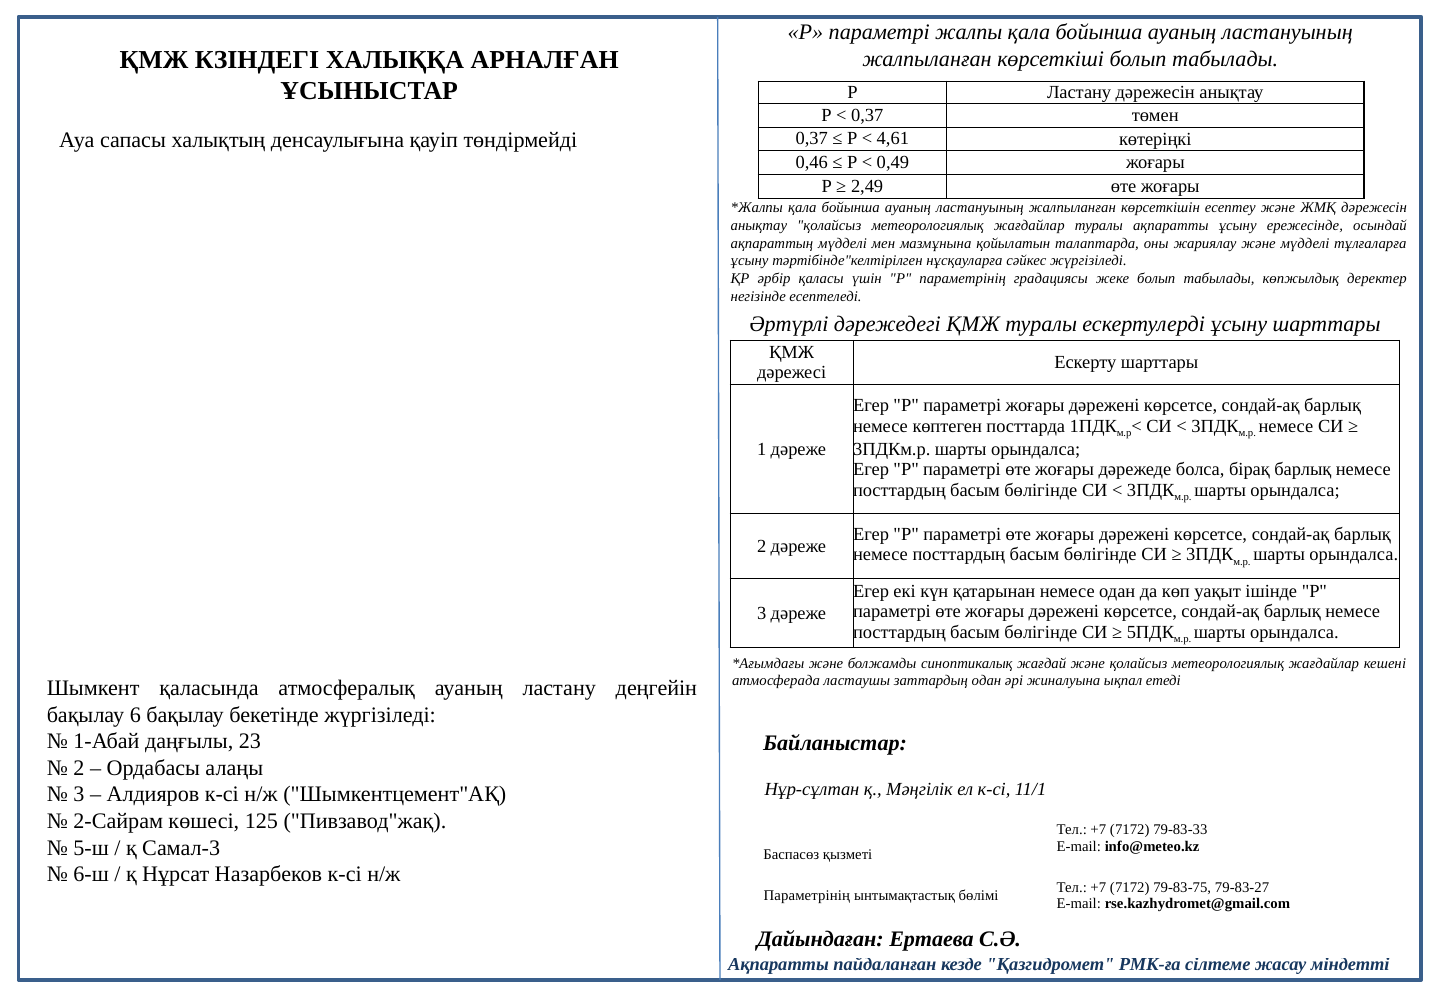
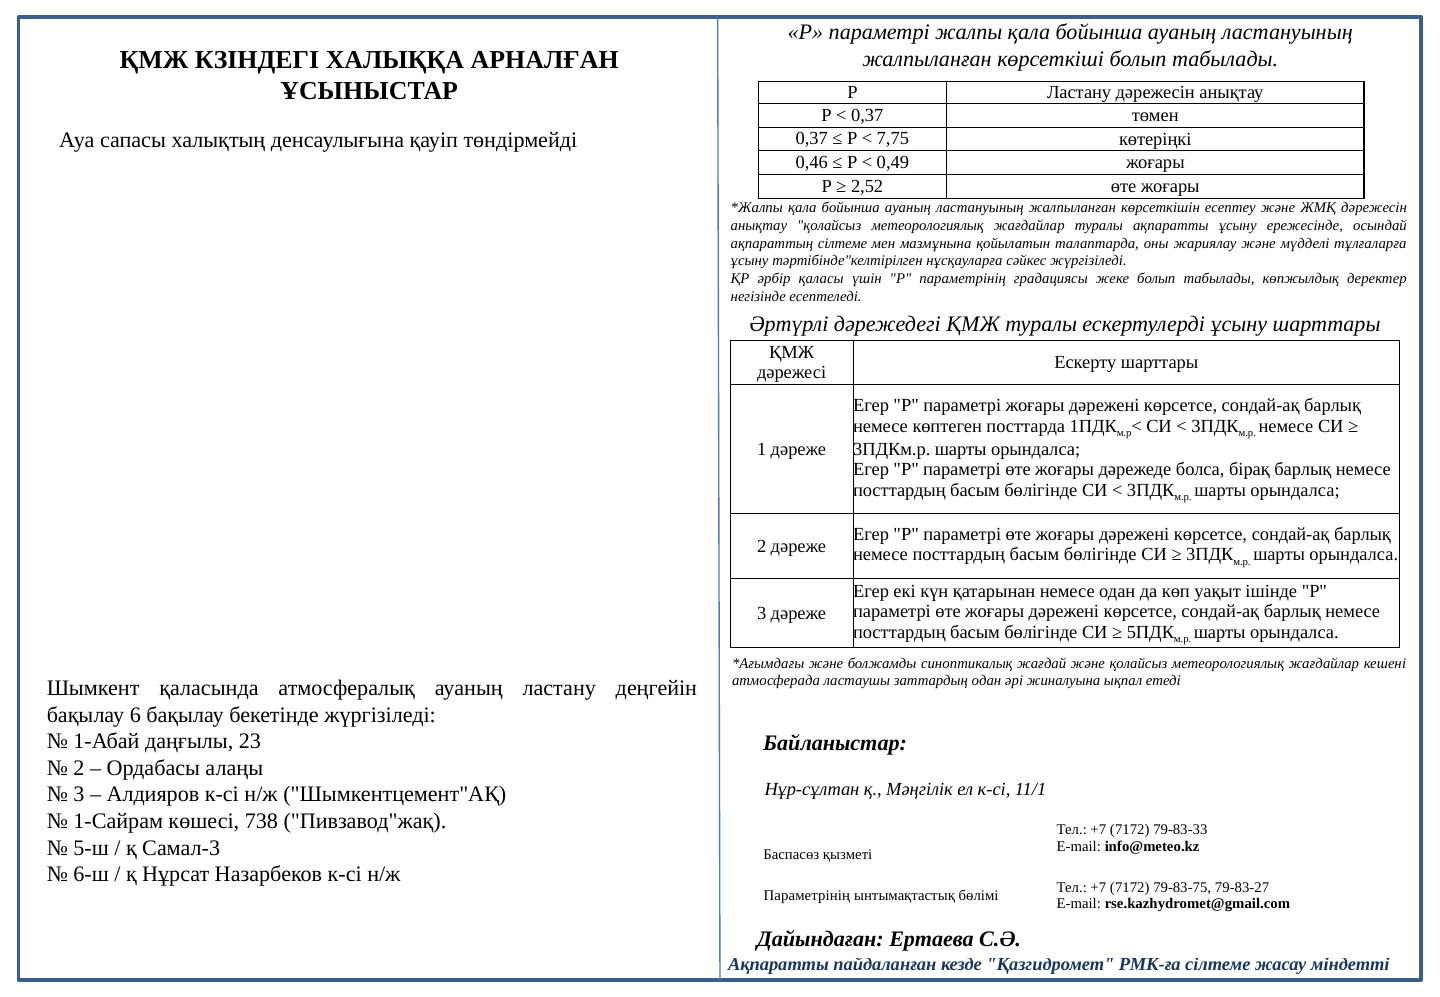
4,61: 4,61 -> 7,75
2,49: 2,49 -> 2,52
ақпараттың мүдделі: мүдделі -> сілтеме
2-Сайрам: 2-Сайрам -> 1-Сайрам
125: 125 -> 738
